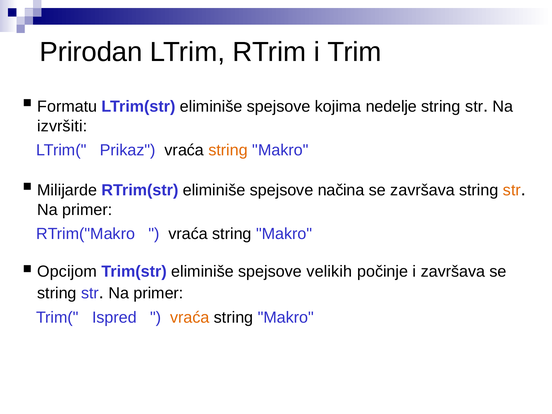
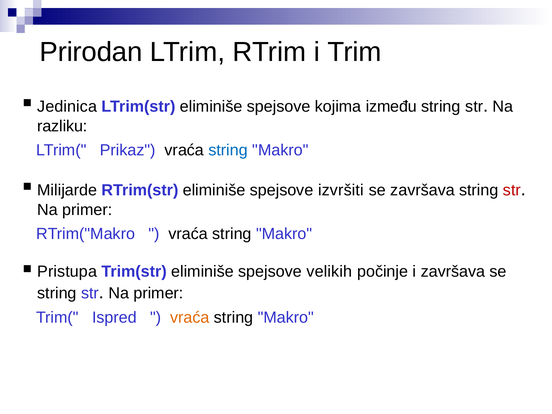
Formatu: Formatu -> Jedinica
nedelje: nedelje -> između
izvršiti: izvršiti -> razliku
string at (228, 150) colour: orange -> blue
načina: načina -> izvršiti
str at (512, 190) colour: orange -> red
Opcijom: Opcijom -> Pristupa
